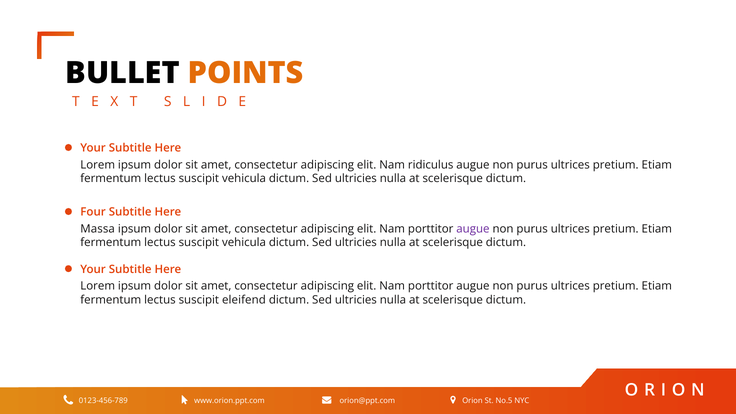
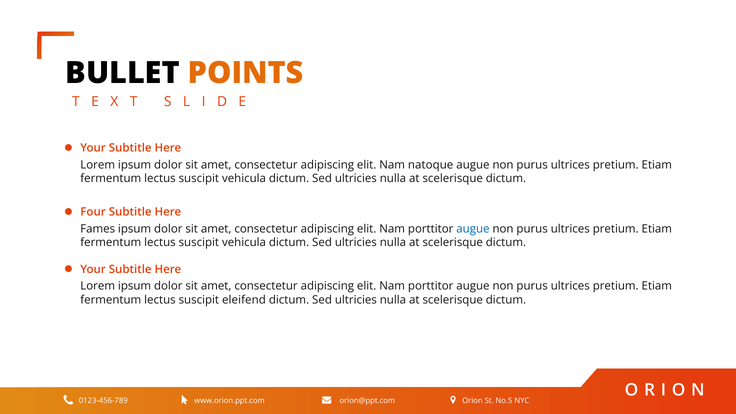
ridiculus: ridiculus -> natoque
Massa: Massa -> Fames
augue at (473, 229) colour: purple -> blue
